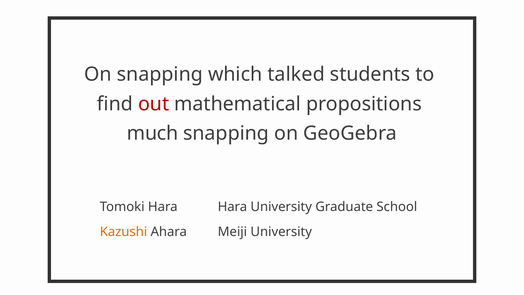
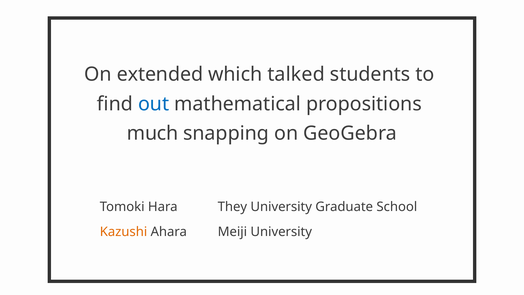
On snapping: snapping -> extended
out colour: red -> blue
Hara Hara: Hara -> They
